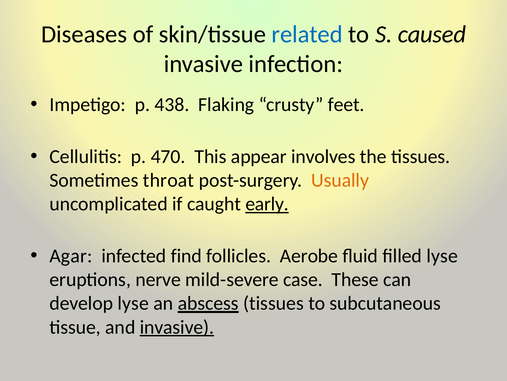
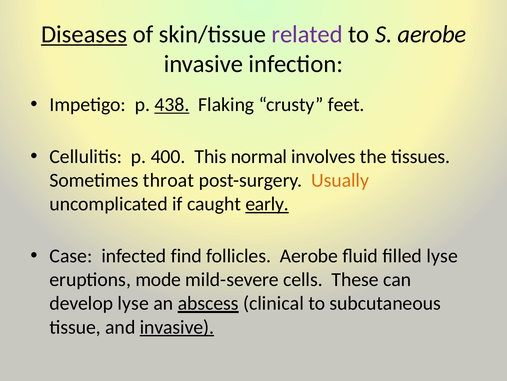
Diseases underline: none -> present
related colour: blue -> purple
S caused: caused -> aerobe
438 underline: none -> present
470: 470 -> 400
appear: appear -> normal
Agar: Agar -> Case
nerve: nerve -> mode
case: case -> cells
abscess tissues: tissues -> clinical
